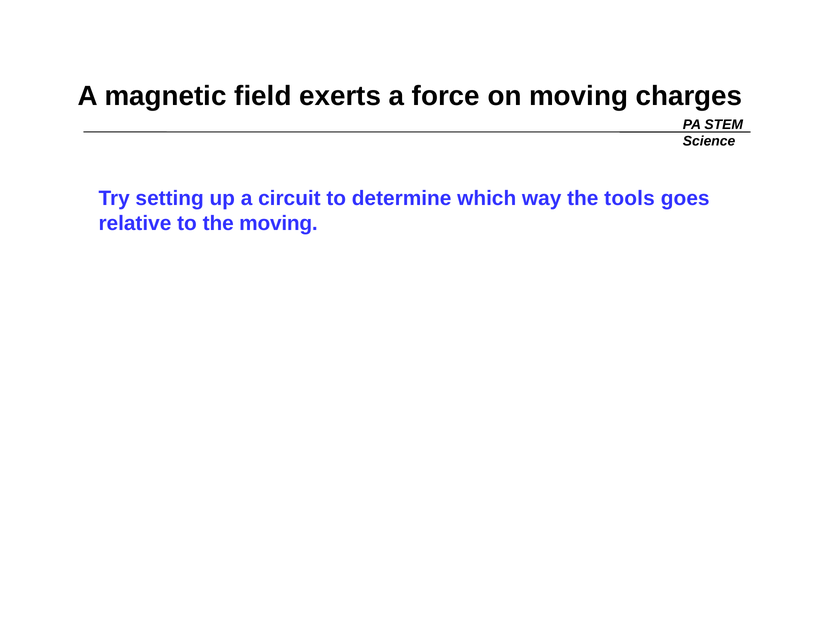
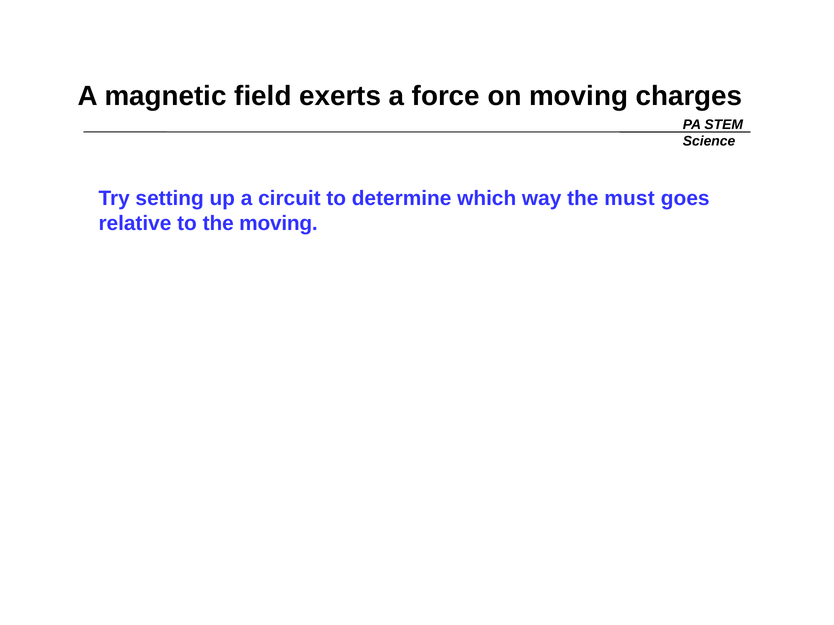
tools: tools -> must
